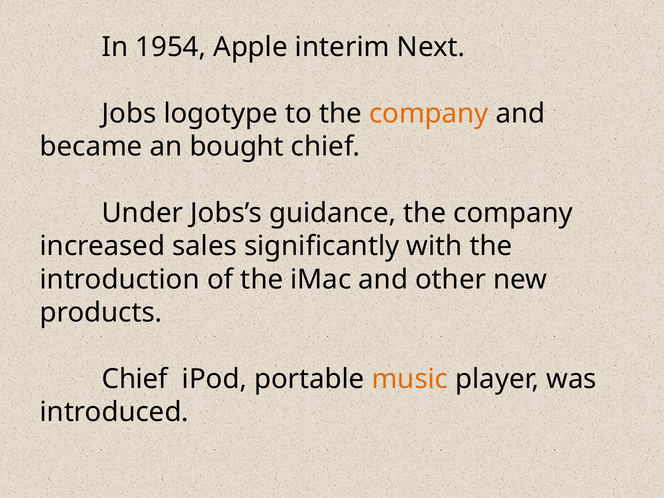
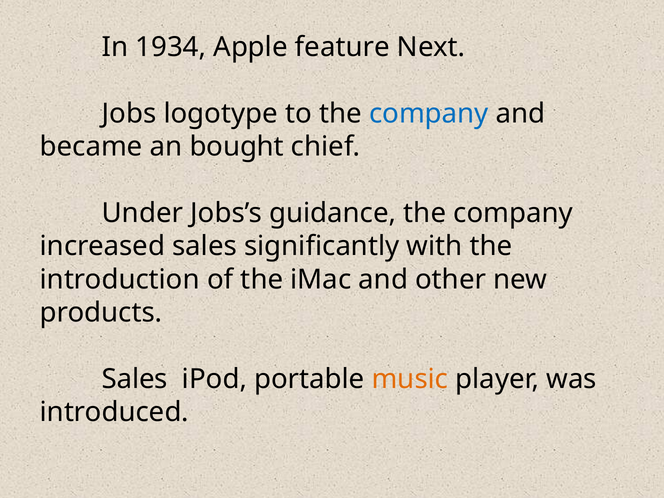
1954: 1954 -> 1934
interim: interim -> feature
company at (429, 113) colour: orange -> blue
Chief at (135, 379): Chief -> Sales
